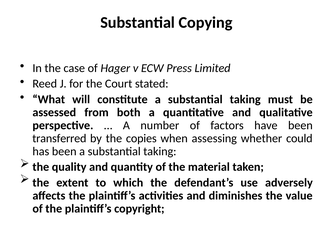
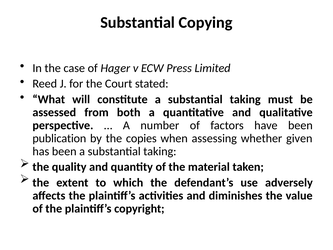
transferred: transferred -> publication
could: could -> given
